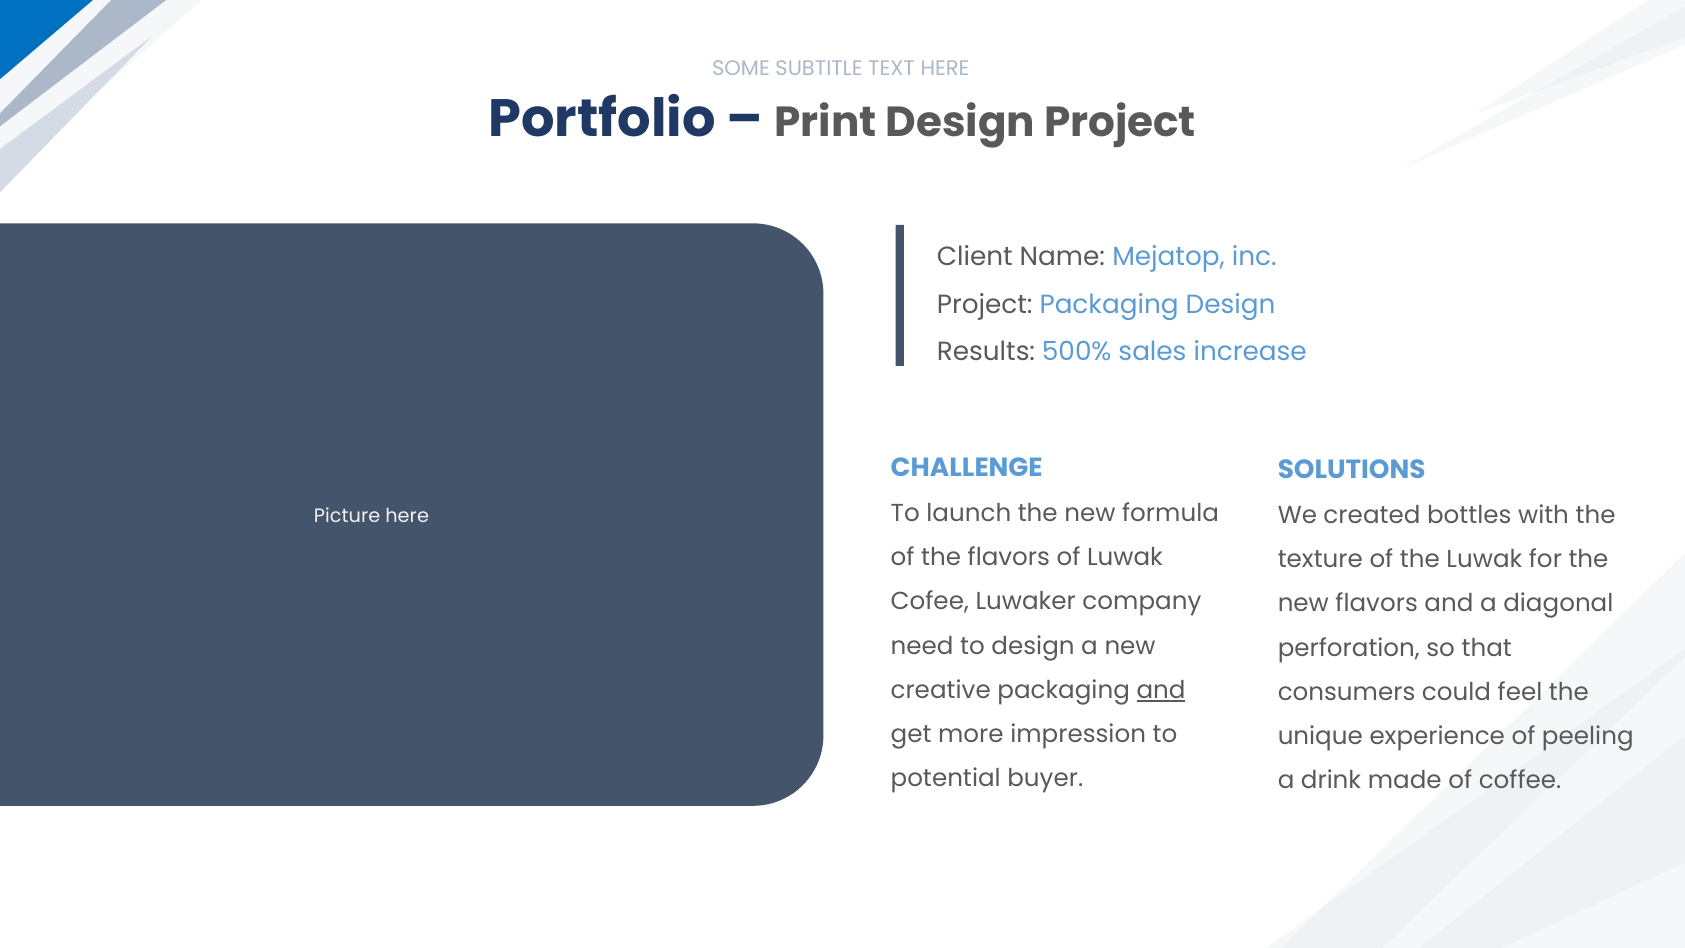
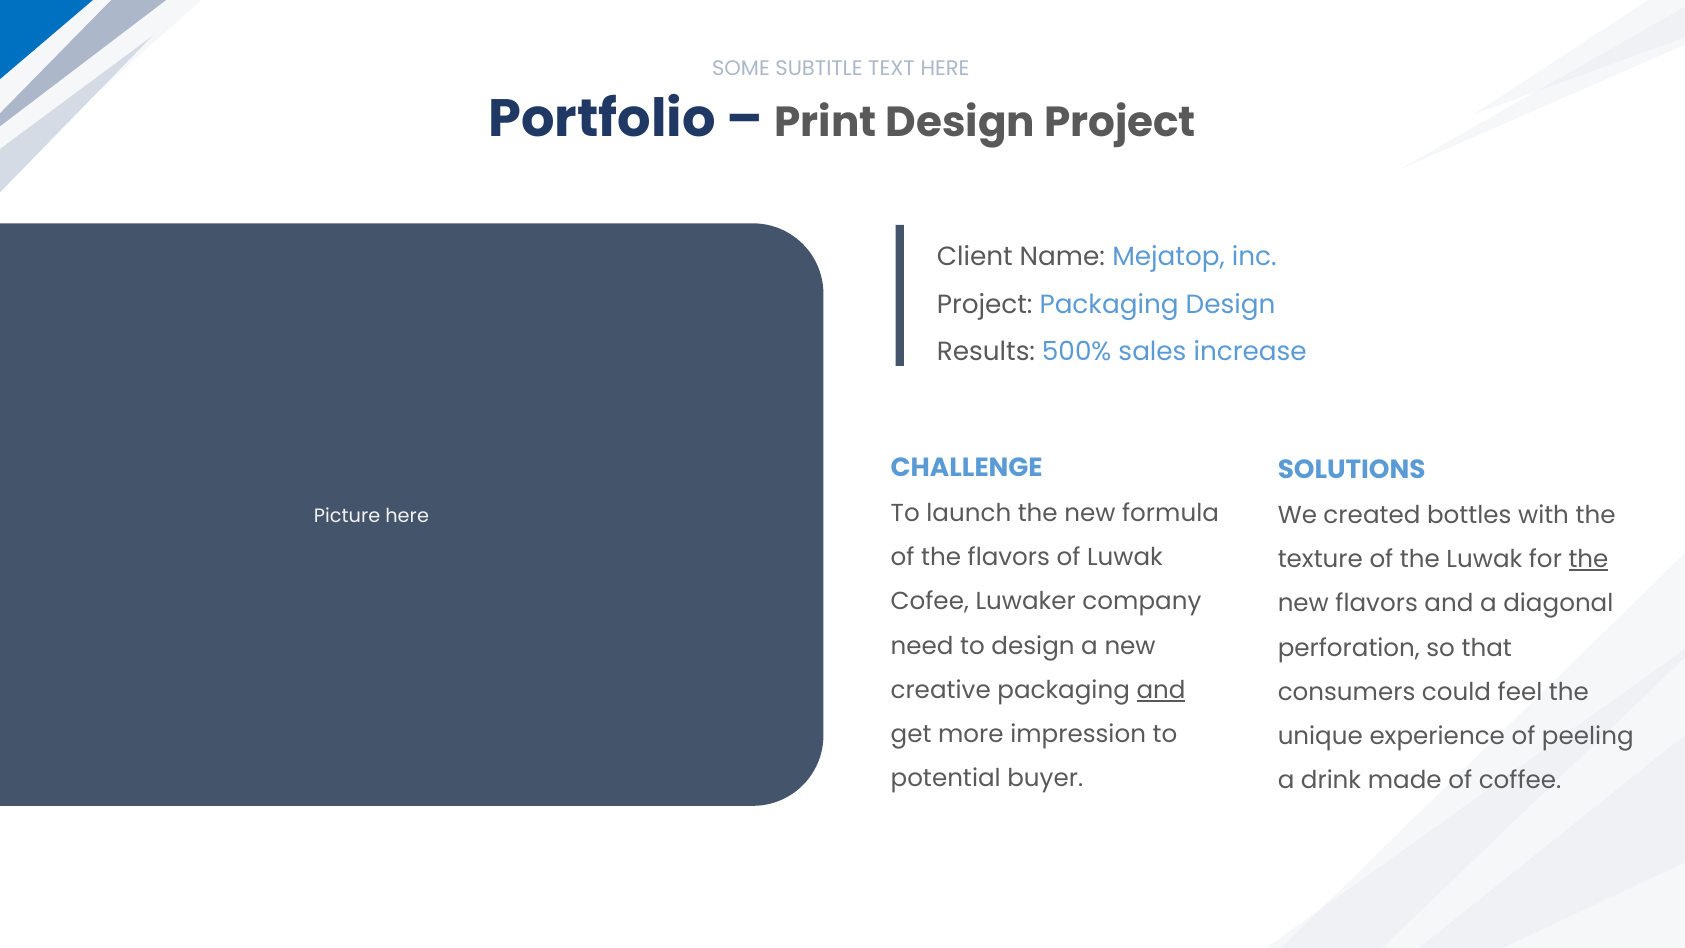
the at (1588, 559) underline: none -> present
